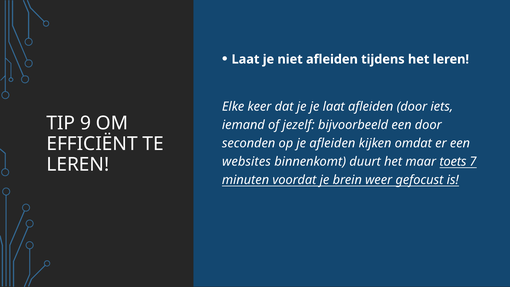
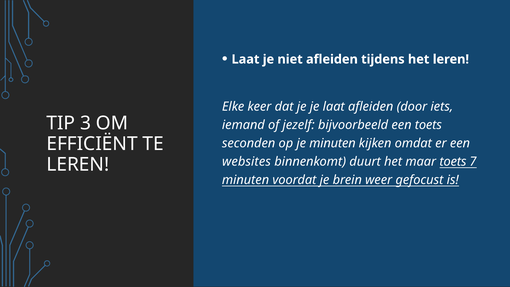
9: 9 -> 3
een door: door -> toets
je afleiden: afleiden -> minuten
